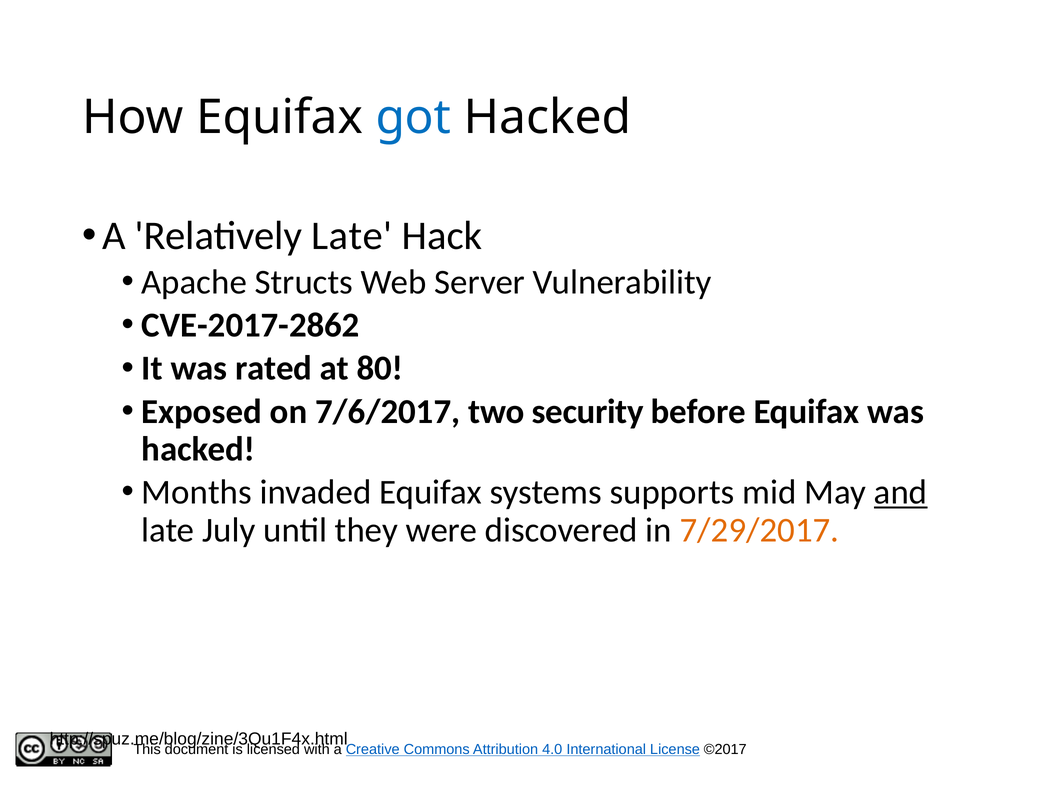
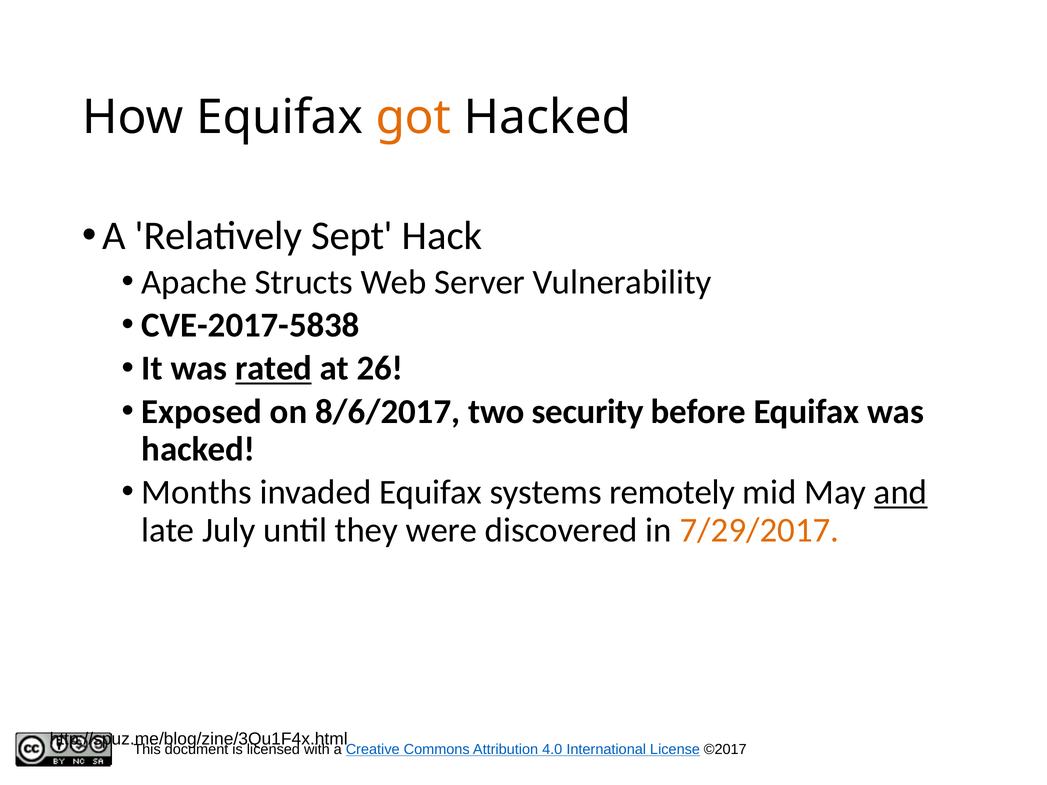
got colour: blue -> orange
Relatively Late: Late -> Sept
CVE-2017-2862: CVE-2017-2862 -> CVE-2017-5838
rated underline: none -> present
80: 80 -> 26
7/6/2017: 7/6/2017 -> 8/6/2017
supports: supports -> remotely
